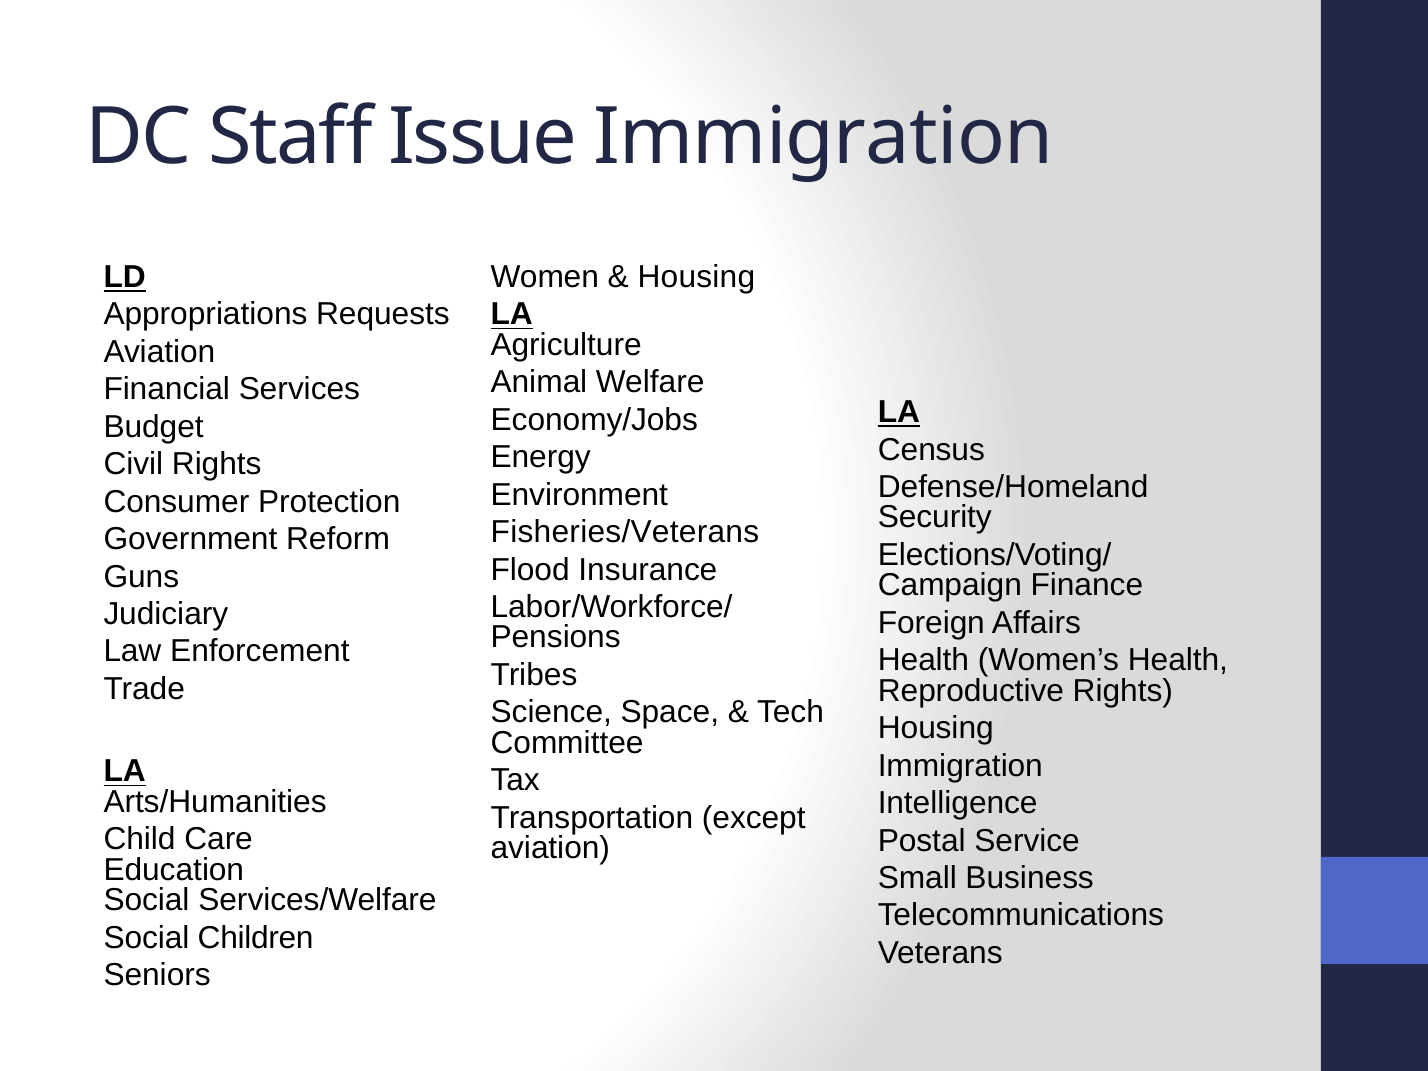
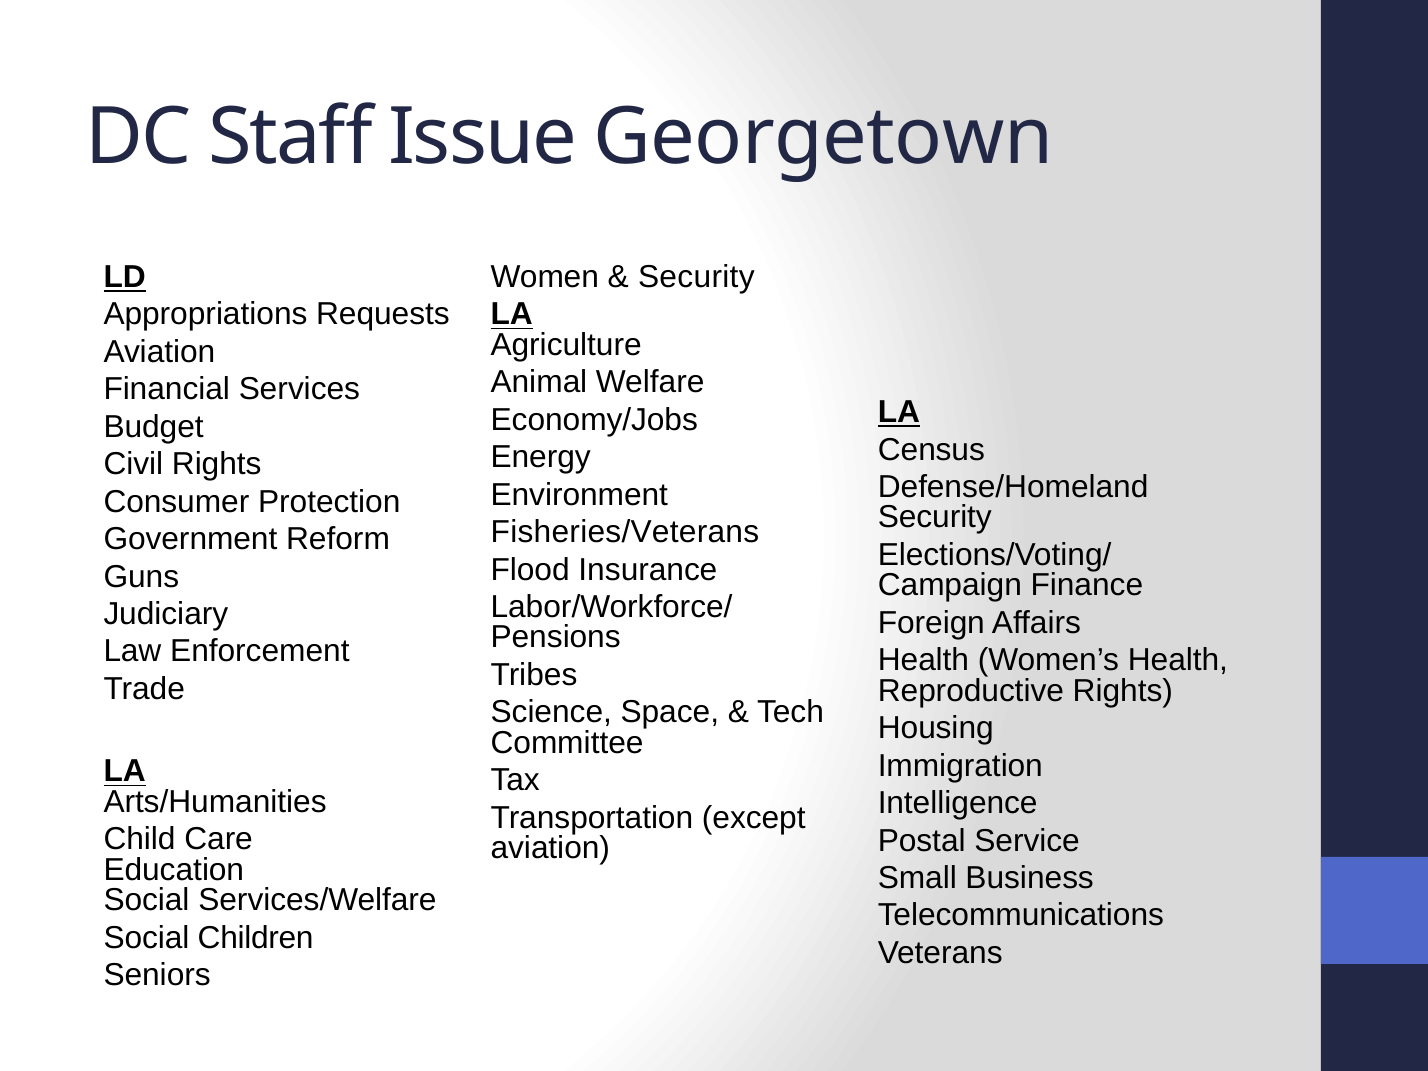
Issue Immigration: Immigration -> Georgetown
Housing at (696, 277): Housing -> Security
